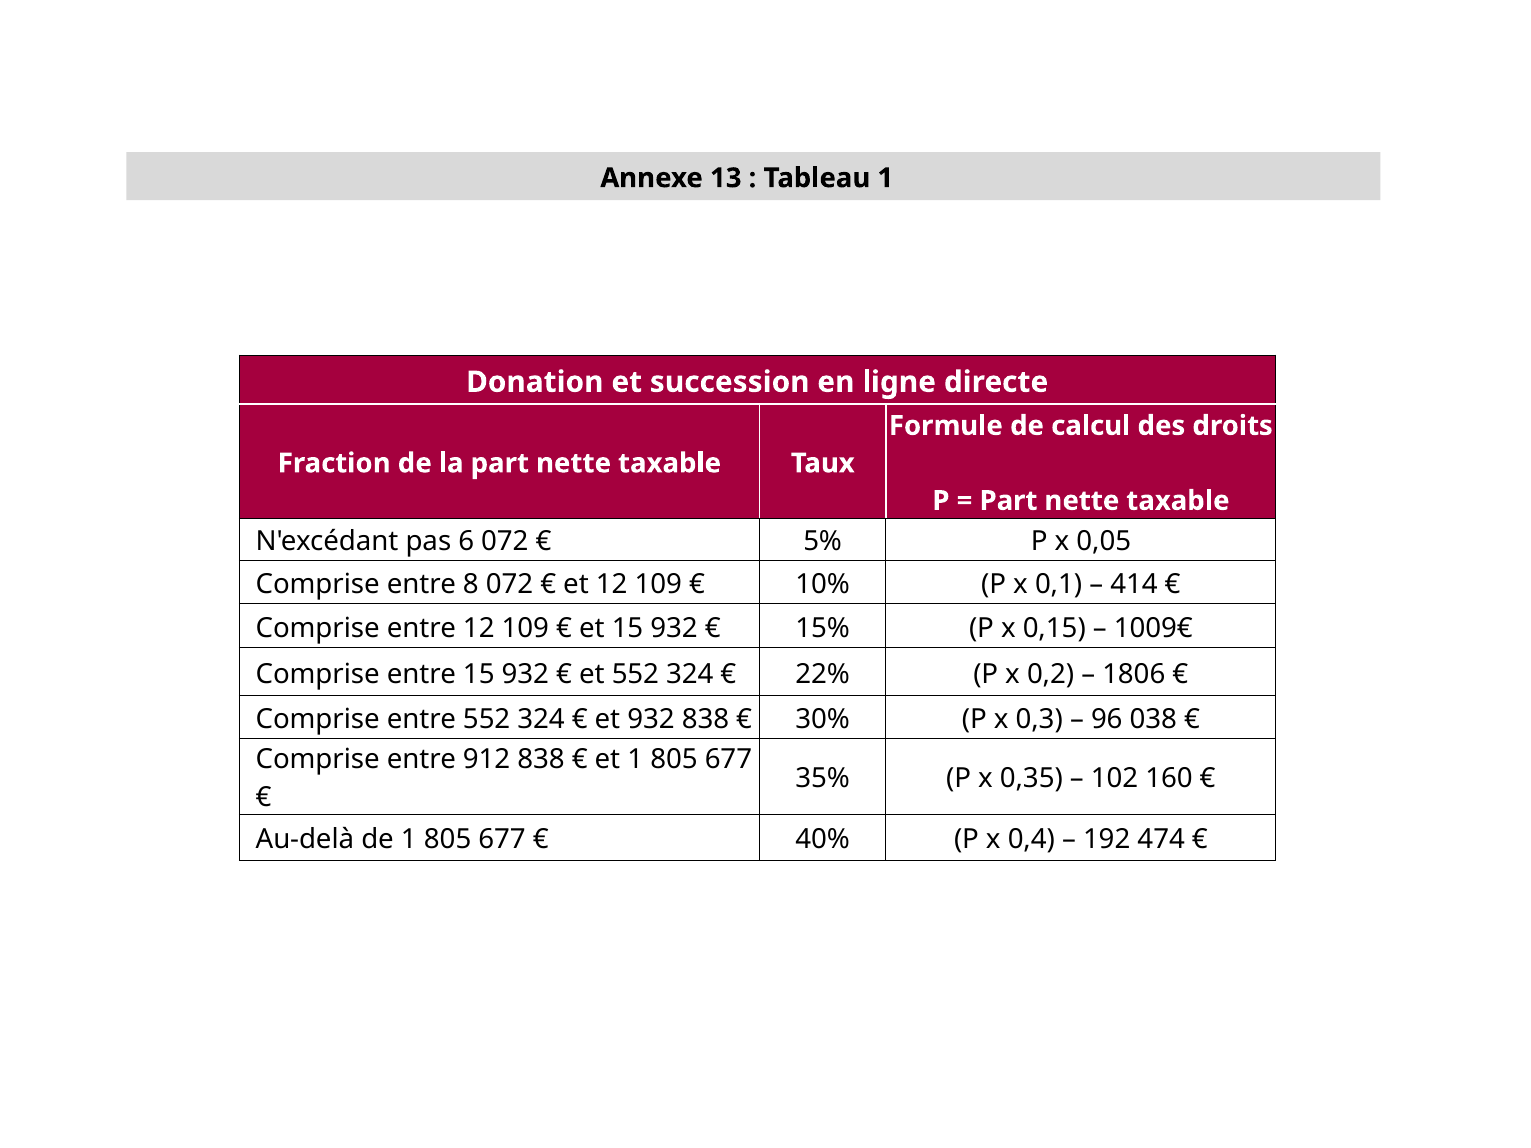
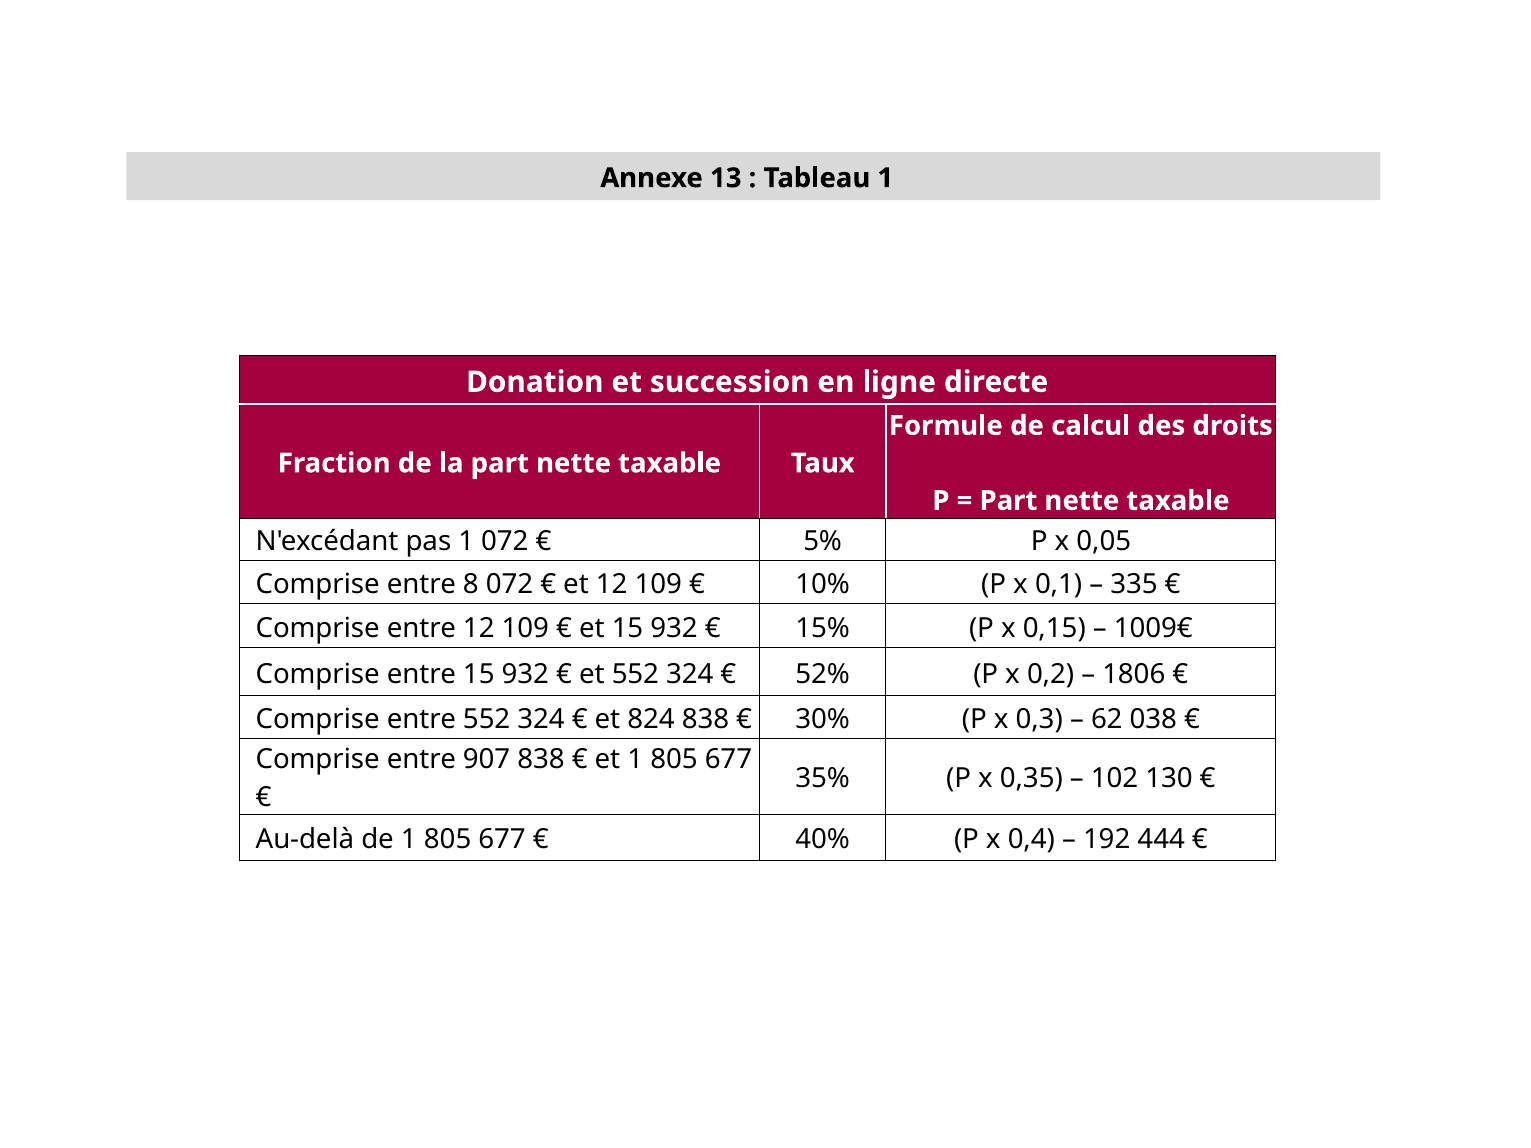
pas 6: 6 -> 1
414: 414 -> 335
22%: 22% -> 52%
et 932: 932 -> 824
96: 96 -> 62
912: 912 -> 907
160: 160 -> 130
474: 474 -> 444
